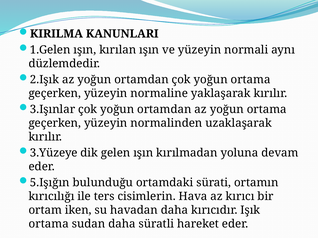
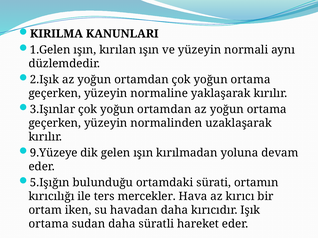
3.Yüzeye: 3.Yüzeye -> 9.Yüzeye
cisimlerin: cisimlerin -> mercekler
